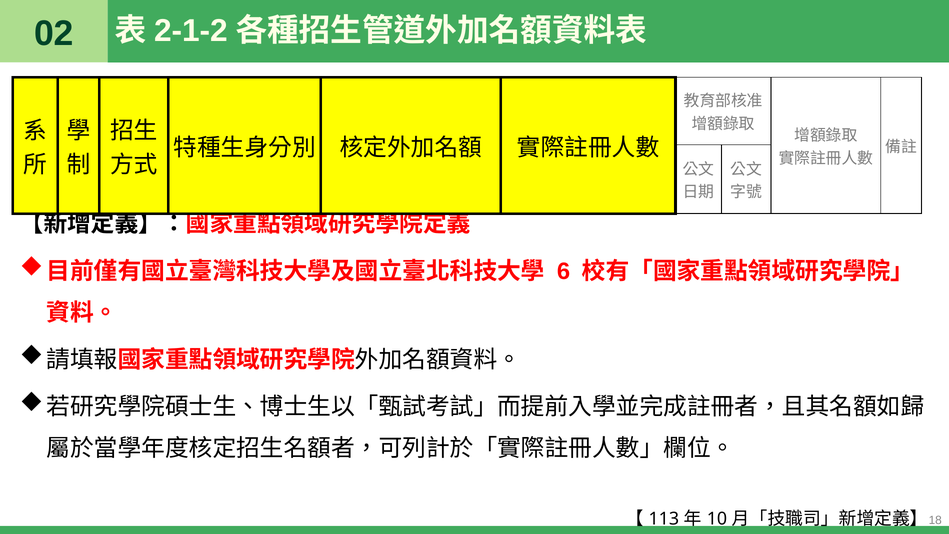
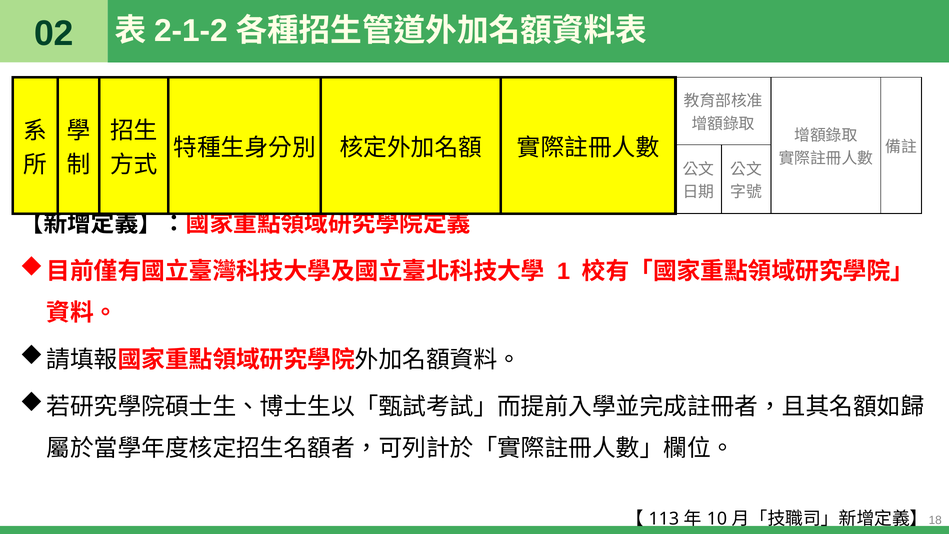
6: 6 -> 1
